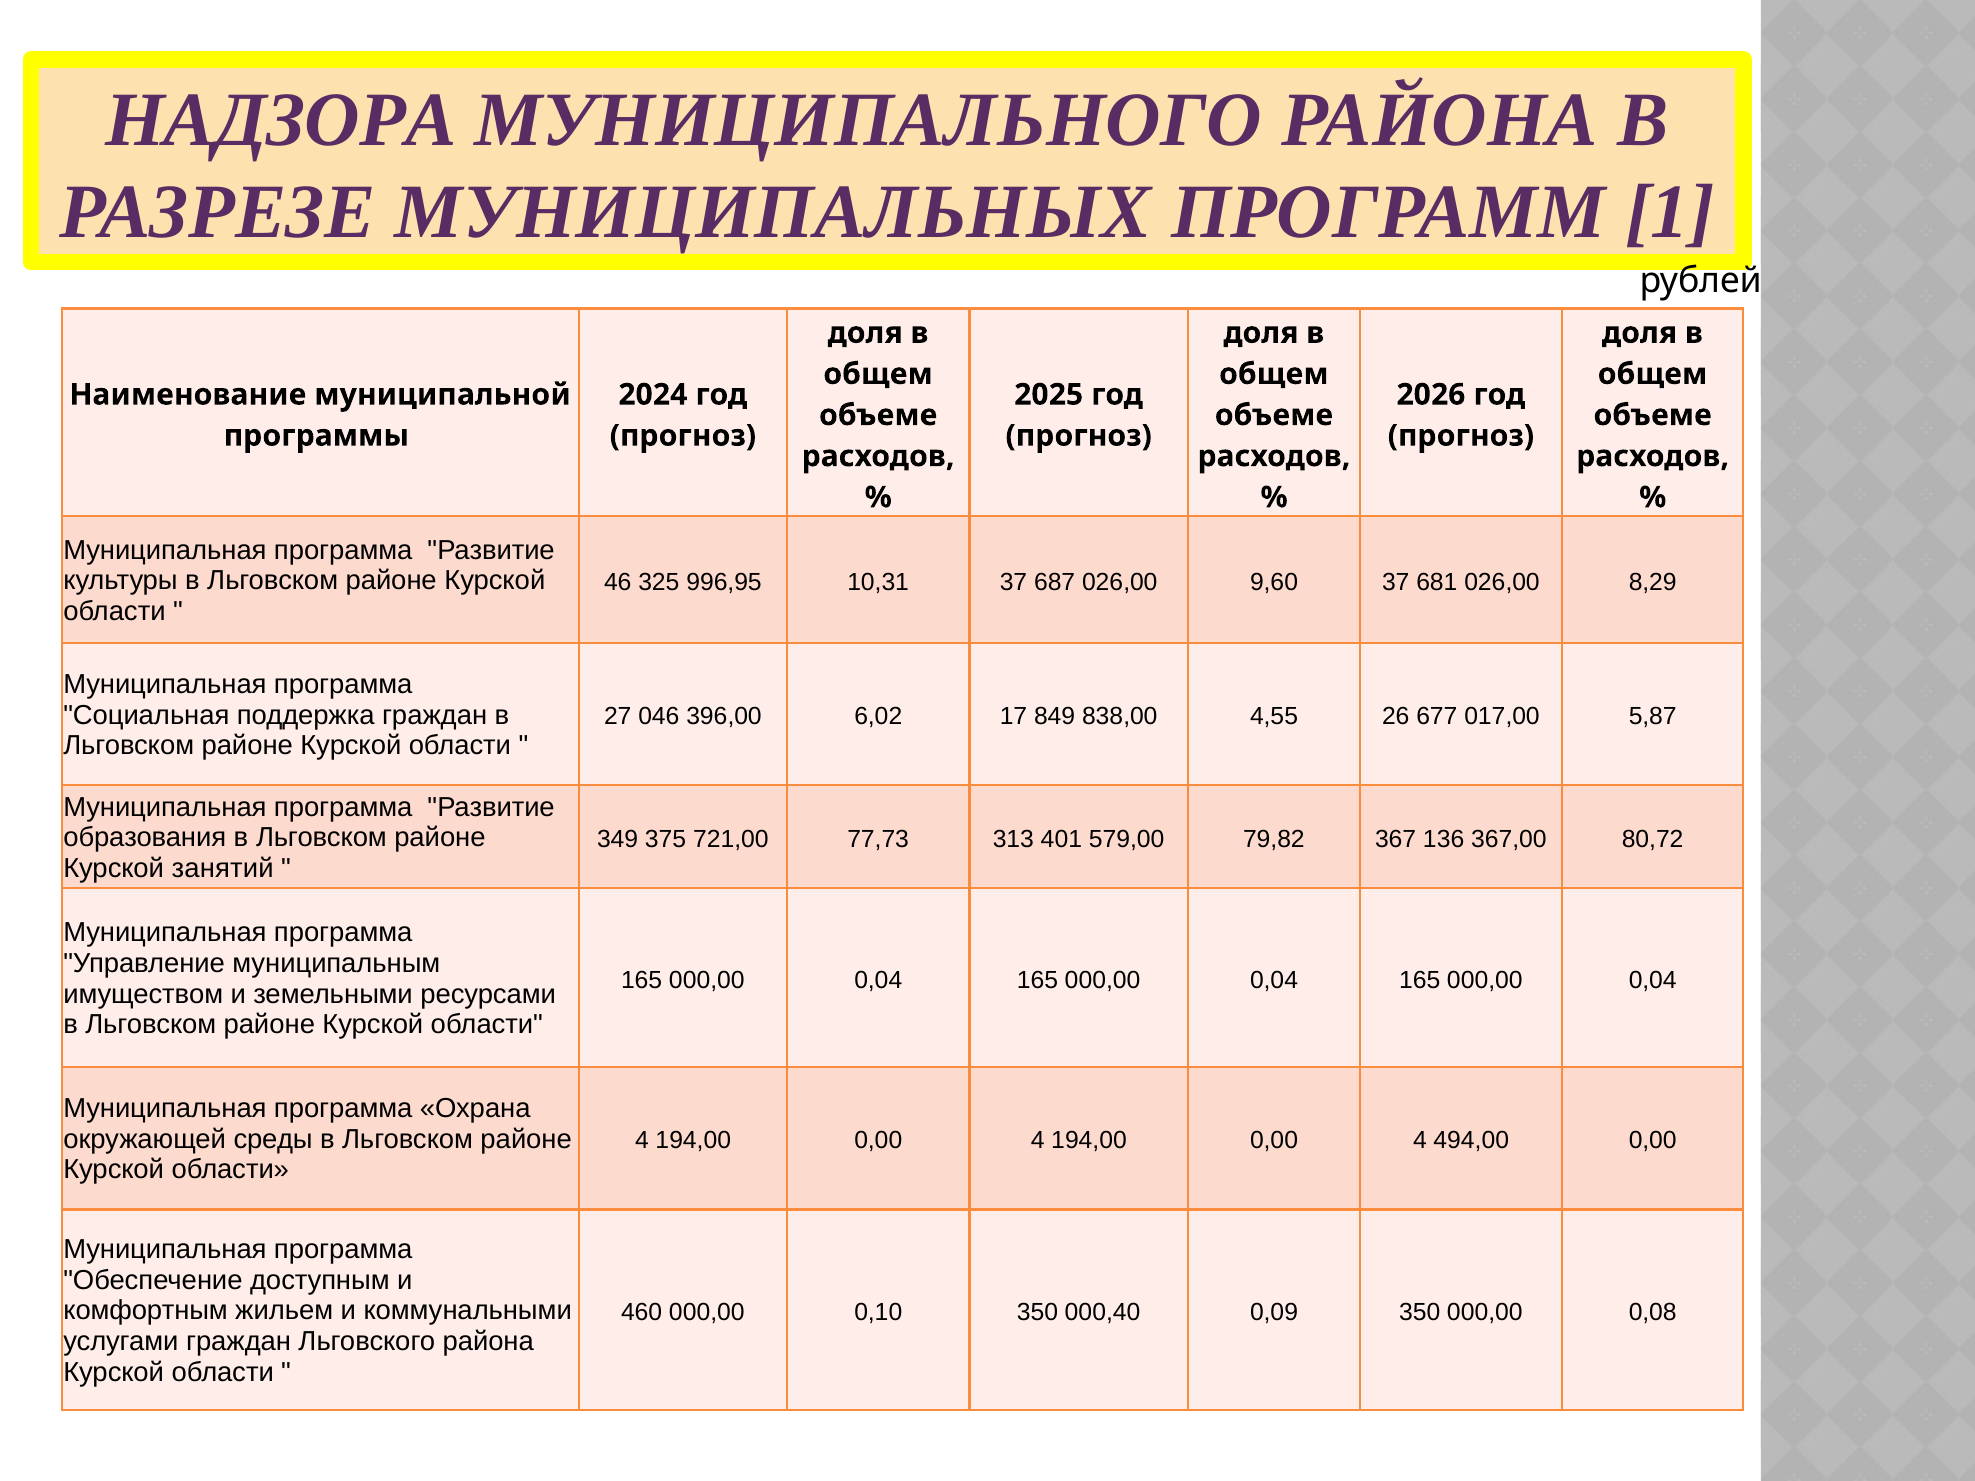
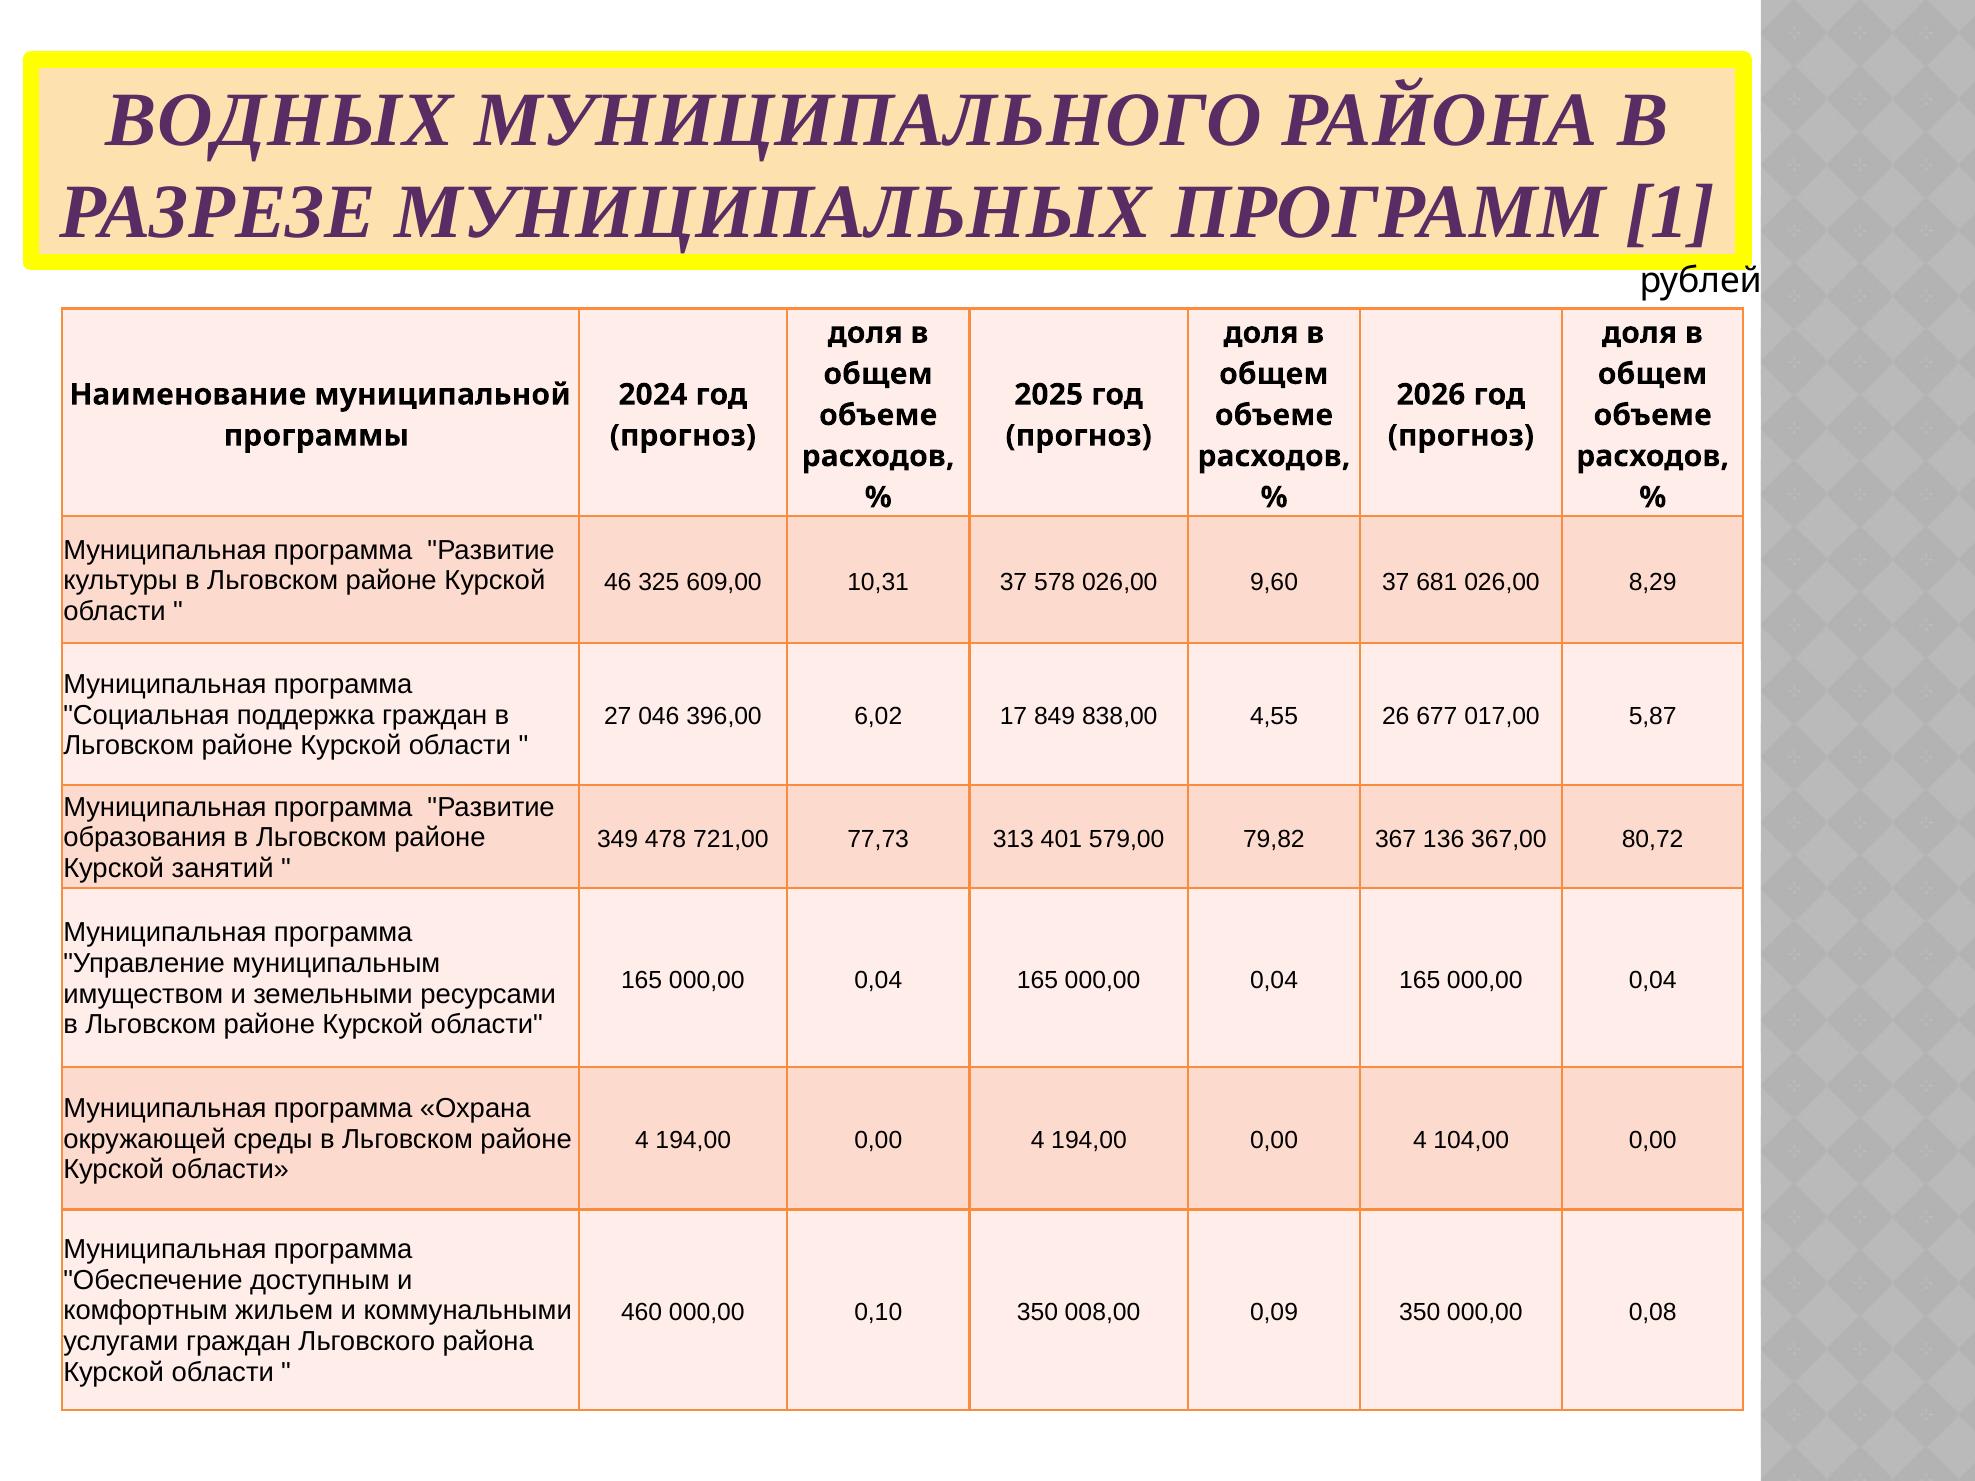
НАДЗОРА: НАДЗОРА -> ВОДНЫХ
996,95: 996,95 -> 609,00
687: 687 -> 578
375: 375 -> 478
494,00: 494,00 -> 104,00
000,40: 000,40 -> 008,00
